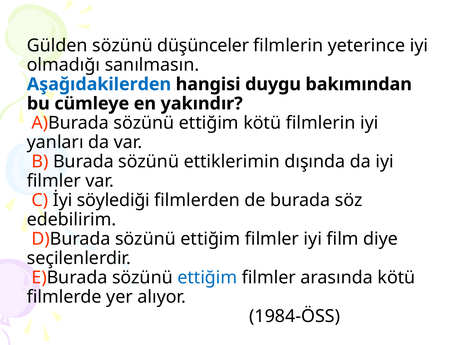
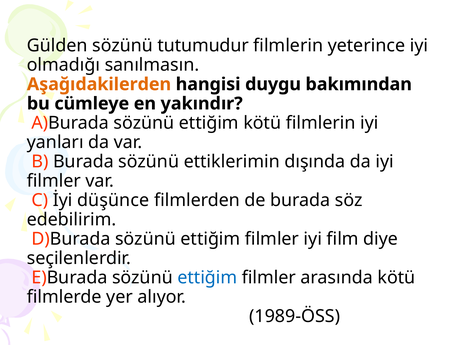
düşünceler: düşünceler -> tutumudur
Aşağıdakilerden colour: blue -> orange
söylediği: söylediği -> düşünce
1984-ÖSS: 1984-ÖSS -> 1989-ÖSS
